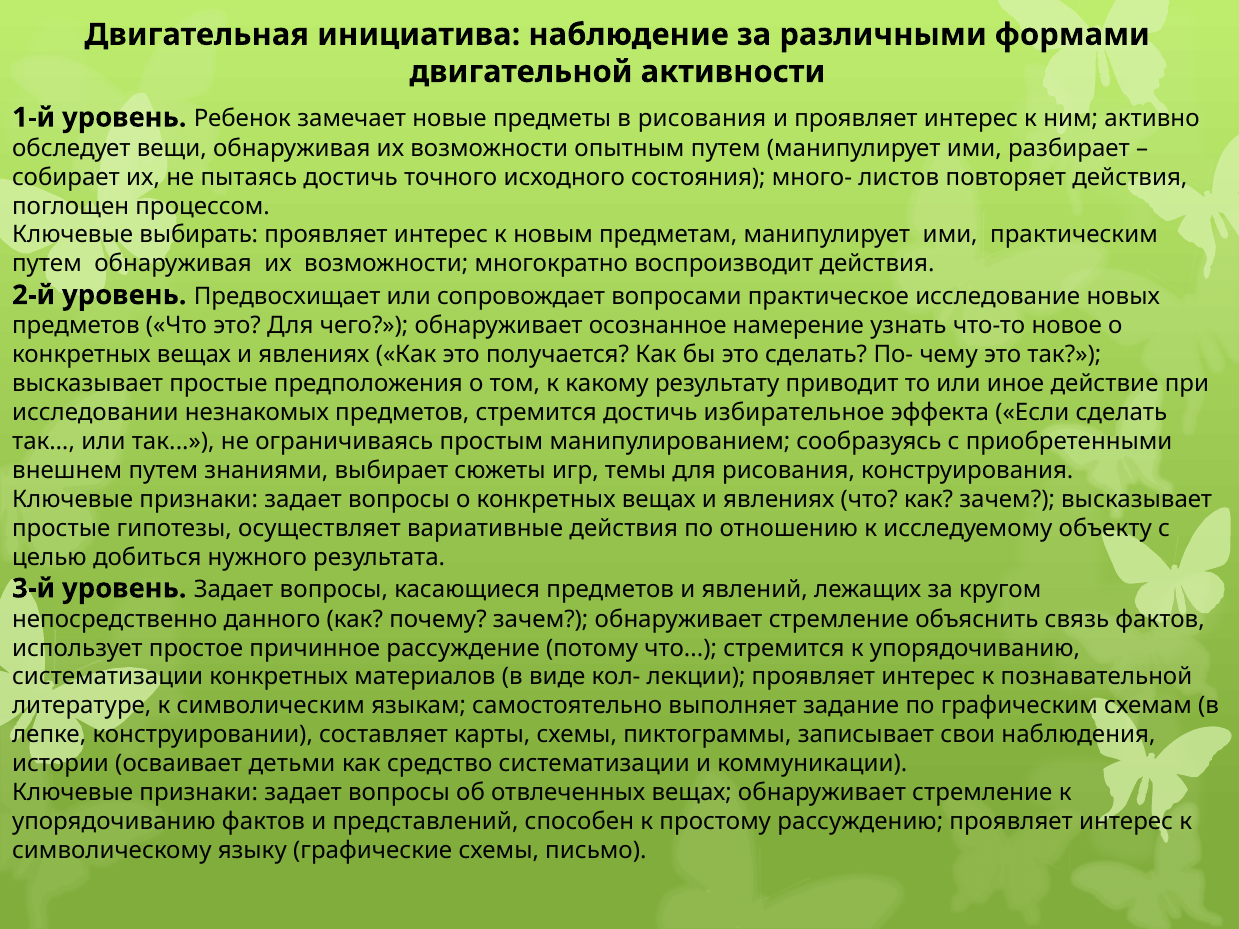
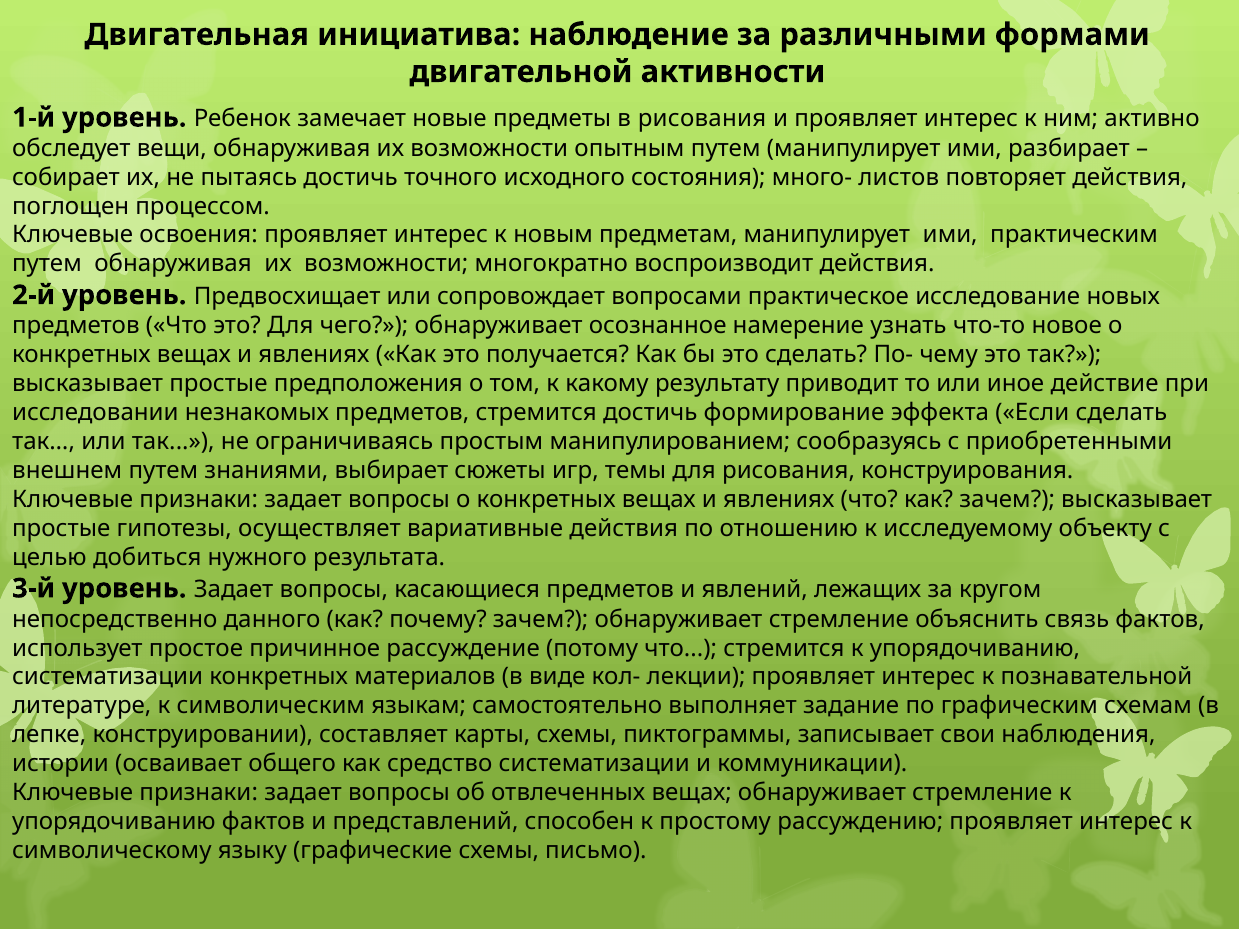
выбирать: выбирать -> освоения
избирательное: избирательное -> формирование
детьми: детьми -> общего
